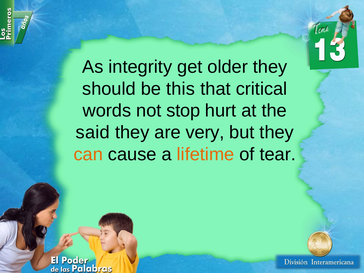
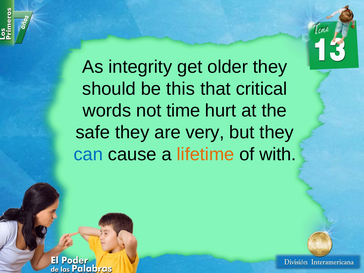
stop: stop -> time
said: said -> safe
can colour: orange -> blue
tear: tear -> with
